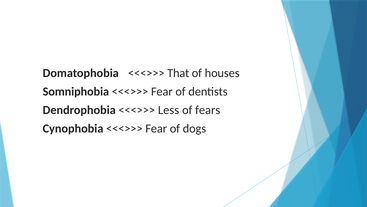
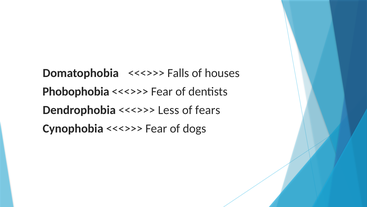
That: That -> Falls
Somniphobia: Somniphobia -> Phobophobia
